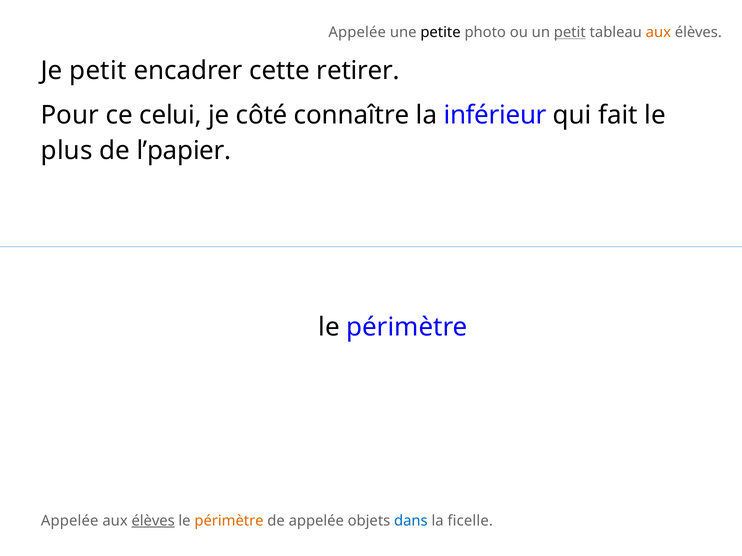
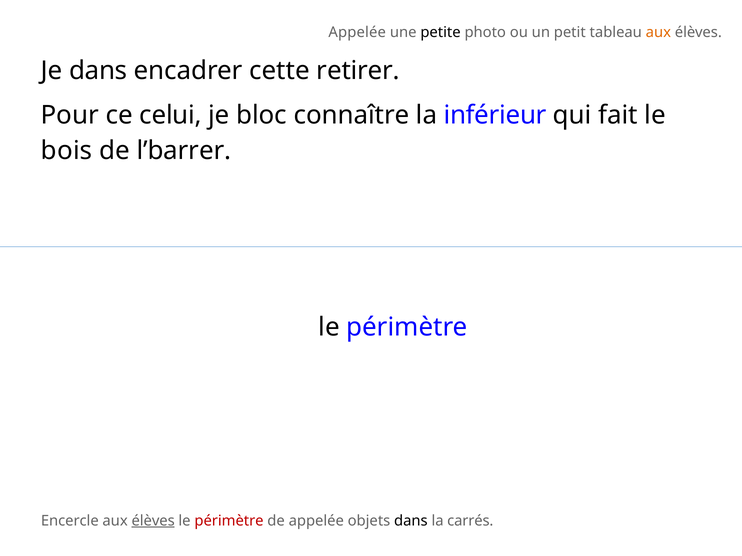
petit at (570, 32) underline: present -> none
Je petit: petit -> dans
côté: côté -> bloc
plus: plus -> bois
l’papier: l’papier -> l’barrer
Appelée at (70, 521): Appelée -> Encercle
périmètre at (229, 521) colour: orange -> red
dans at (411, 521) colour: blue -> black
ficelle: ficelle -> carrés
